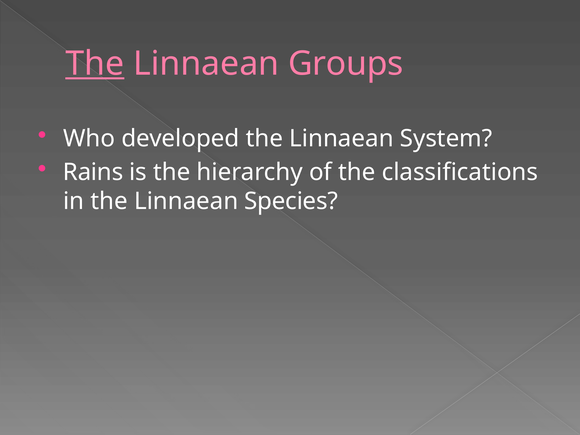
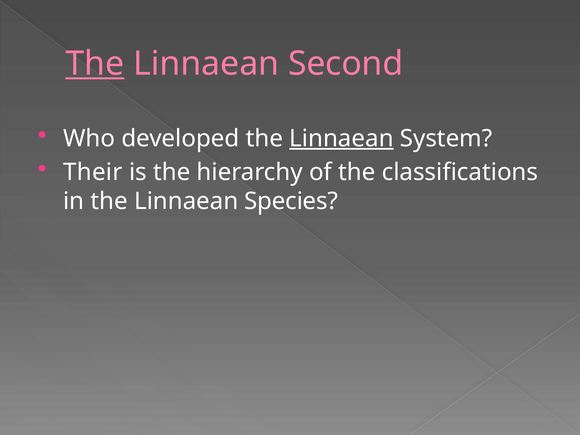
Groups: Groups -> Second
Linnaean at (341, 138) underline: none -> present
Rains: Rains -> Their
